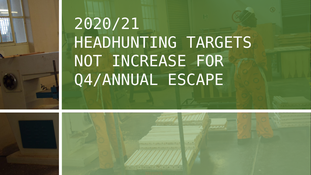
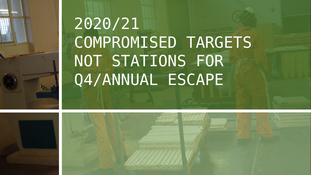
HEADHUNTING: HEADHUNTING -> COMPROMISED
INCREASE: INCREASE -> STATIONS
